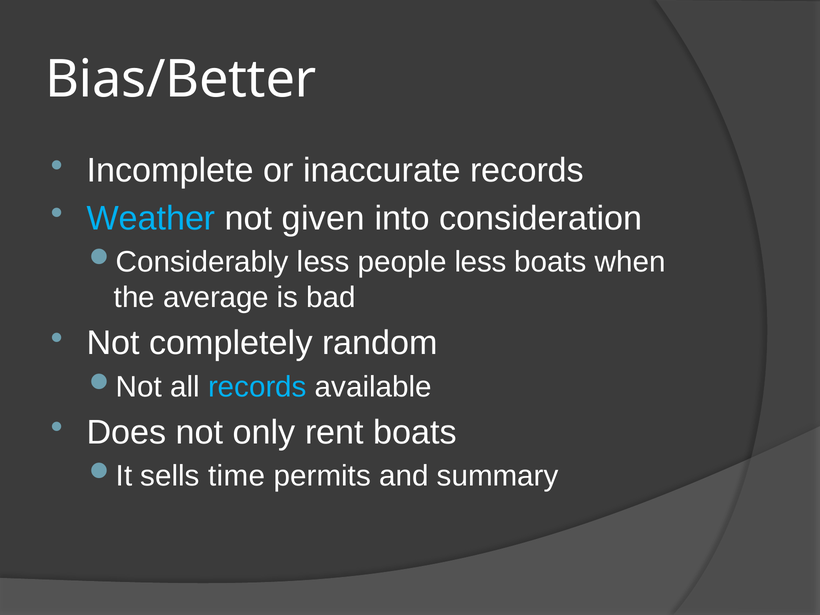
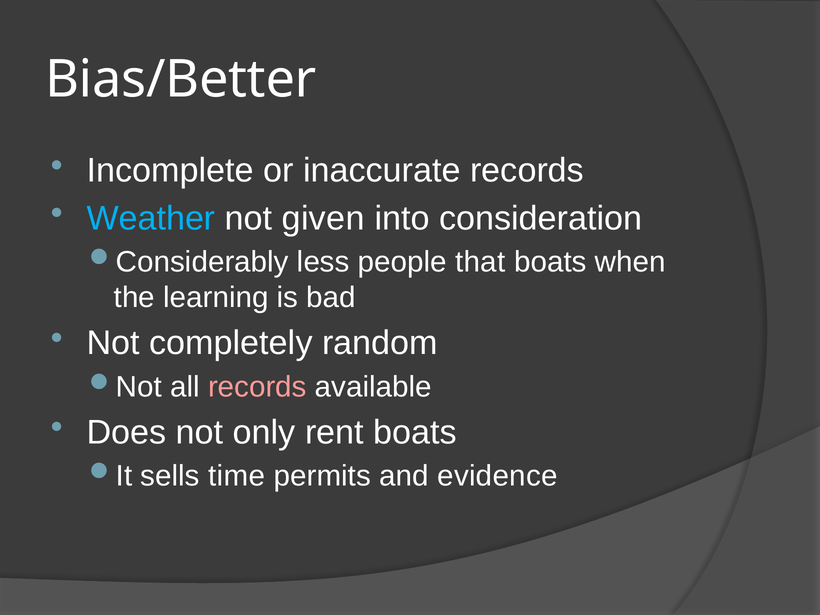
people less: less -> that
average: average -> learning
records at (257, 387) colour: light blue -> pink
summary: summary -> evidence
